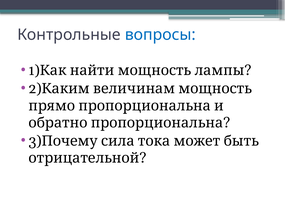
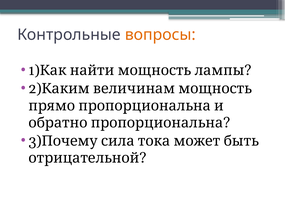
вопросы colour: blue -> orange
